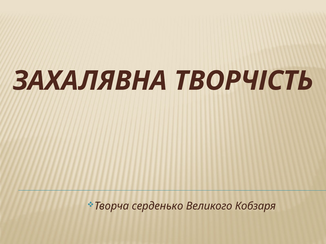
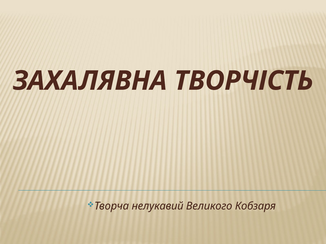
серденько: серденько -> нелукавий
